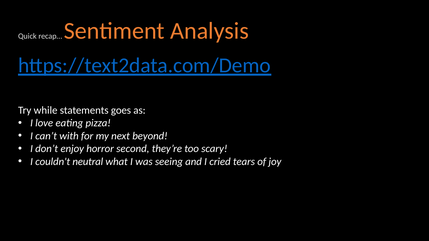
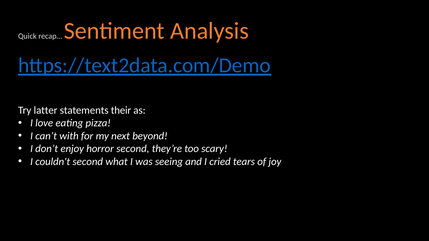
while: while -> latter
goes: goes -> their
couldn't neutral: neutral -> second
